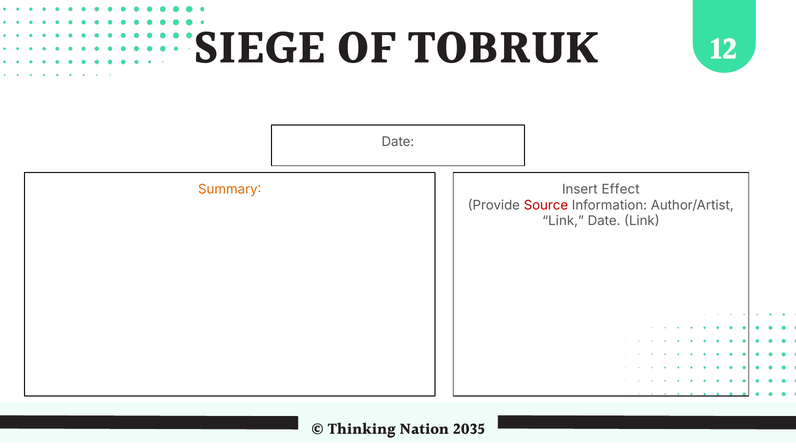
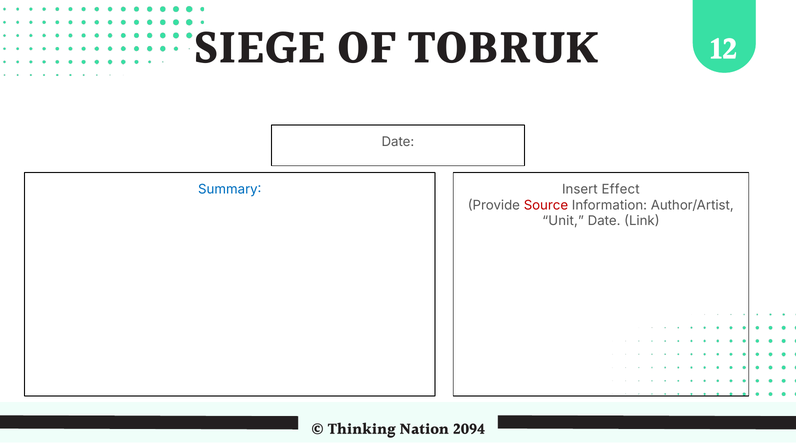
Summary colour: orange -> blue
Link at (563, 221): Link -> Unit
2035: 2035 -> 2094
